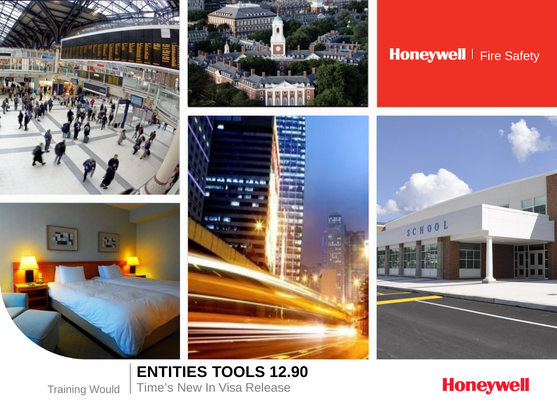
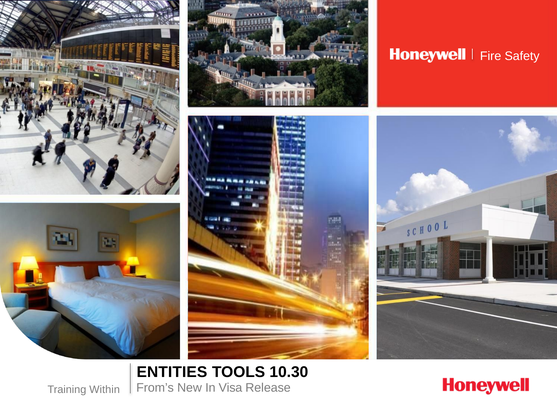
12.90: 12.90 -> 10.30
Time’s: Time’s -> From’s
Would: Would -> Within
